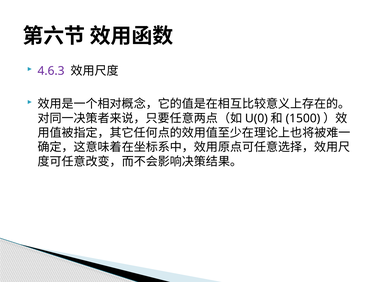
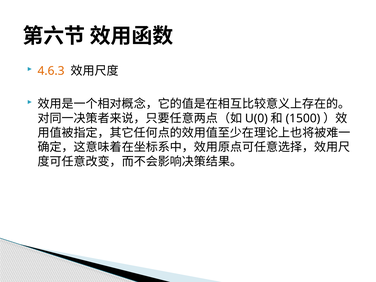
4.6.3 colour: purple -> orange
